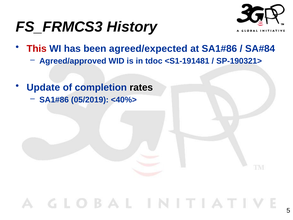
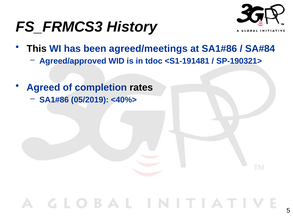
This colour: red -> black
agreed/expected: agreed/expected -> agreed/meetings
Update: Update -> Agreed
